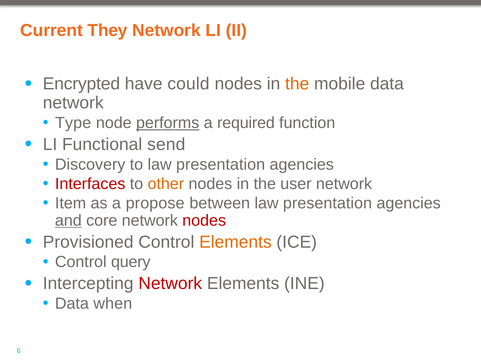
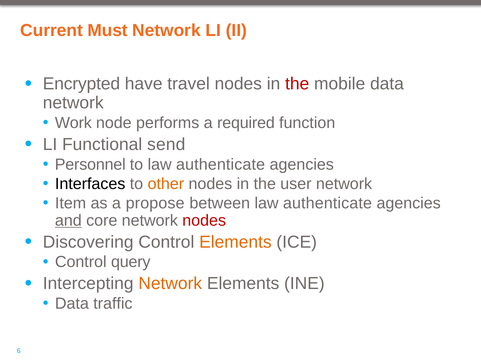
They: They -> Must
could: could -> travel
the at (297, 84) colour: orange -> red
Type: Type -> Work
performs underline: present -> none
Discovery: Discovery -> Personnel
to law presentation: presentation -> authenticate
Interfaces colour: red -> black
between law presentation: presentation -> authenticate
Provisioned: Provisioned -> Discovering
Network at (170, 283) colour: red -> orange
when: when -> traffic
